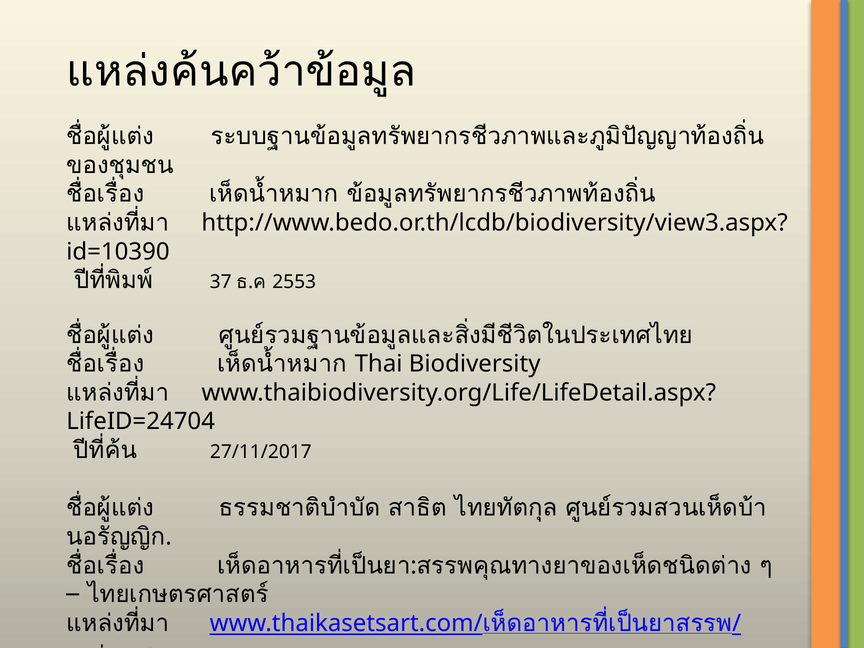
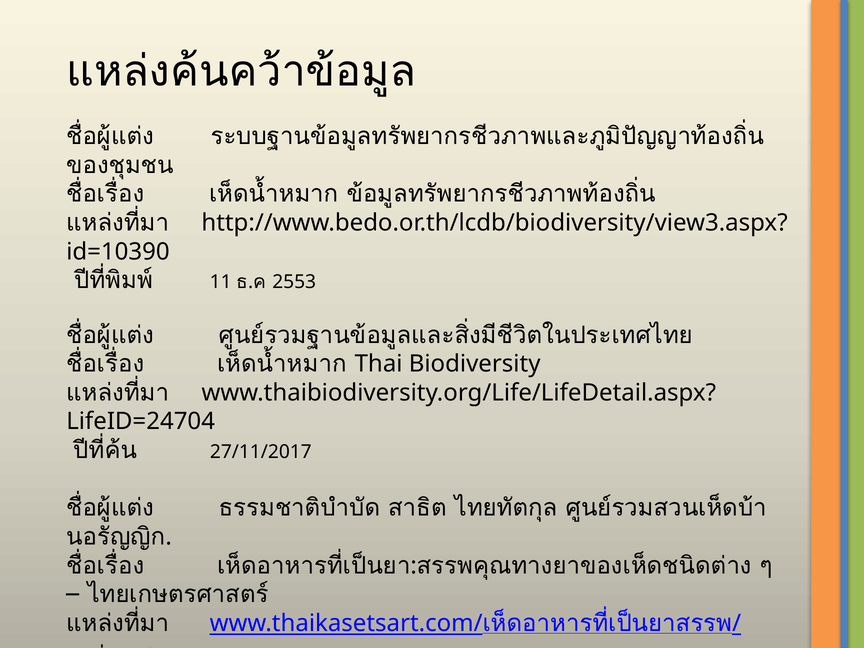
37: 37 -> 11
